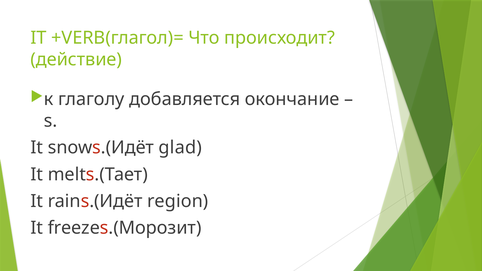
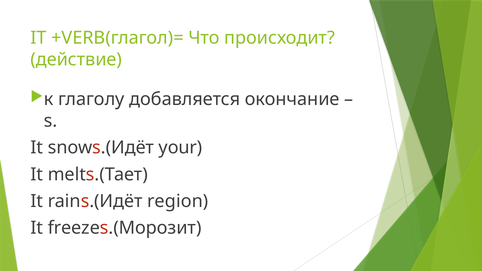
glad: glad -> your
